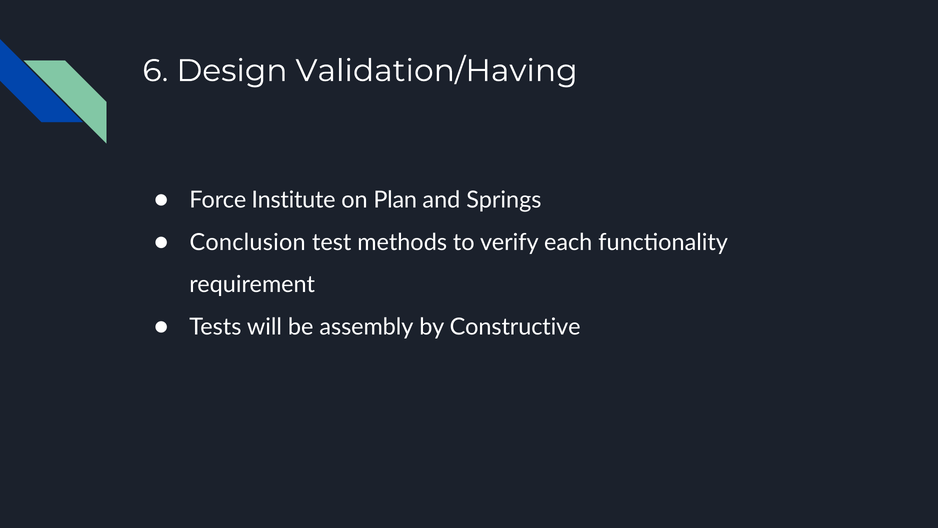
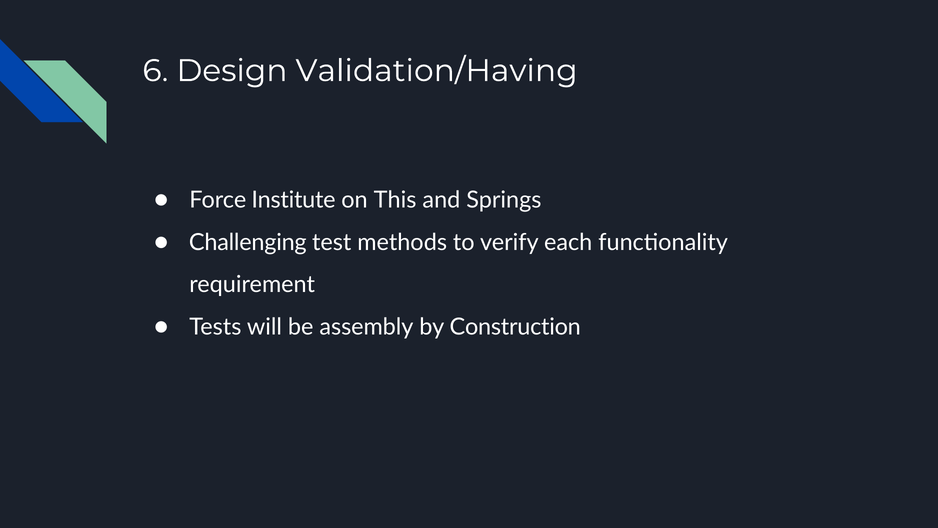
Plan: Plan -> This
Conclusion: Conclusion -> Challenging
Constructive: Constructive -> Construction
